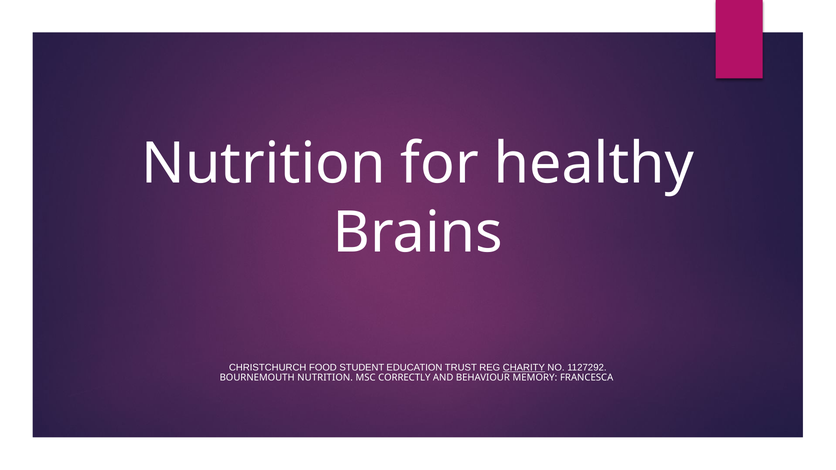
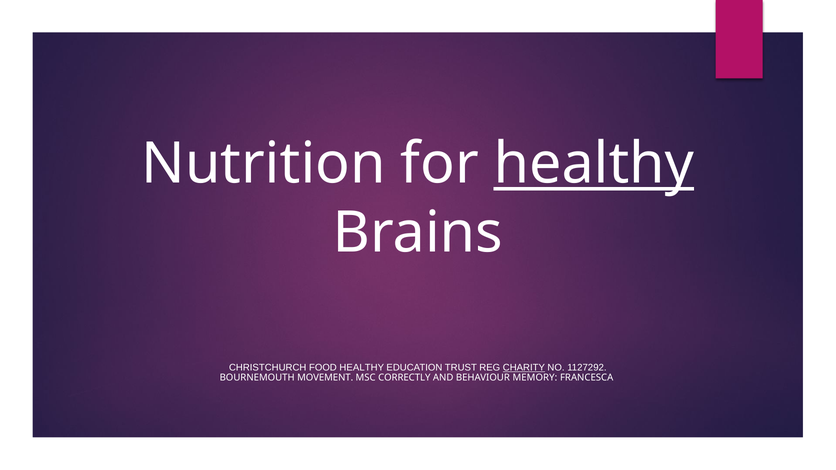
healthy at (594, 164) underline: none -> present
FOOD STUDENT: STUDENT -> HEALTHY
BOURNEMOUTH NUTRITION: NUTRITION -> MOVEMENT
